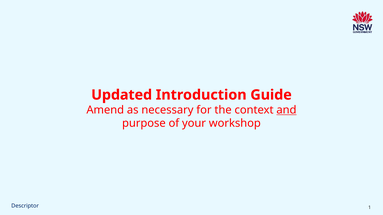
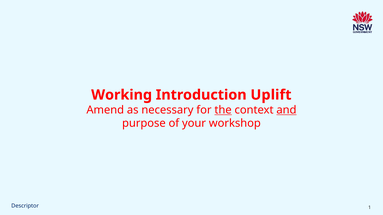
Updated: Updated -> Working
Guide: Guide -> Uplift
the underline: none -> present
